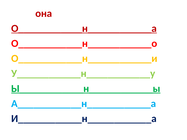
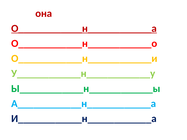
Ы____________н____________ы underline: present -> none
